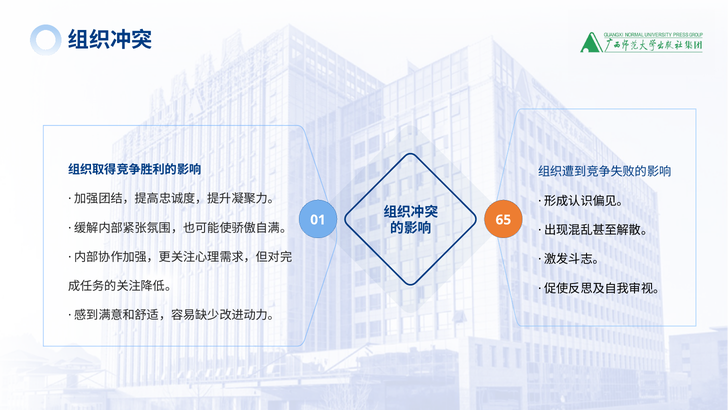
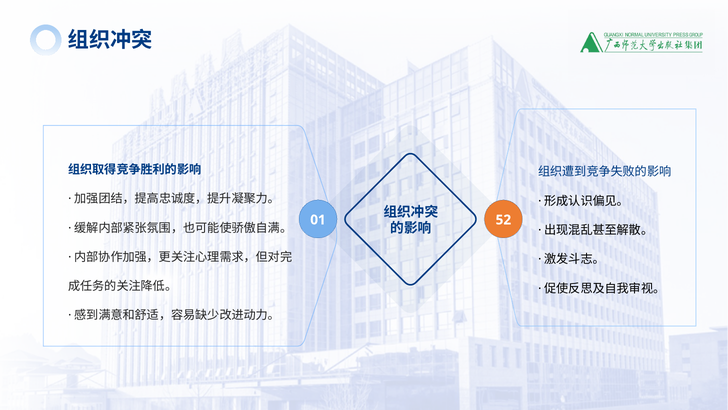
65: 65 -> 52
